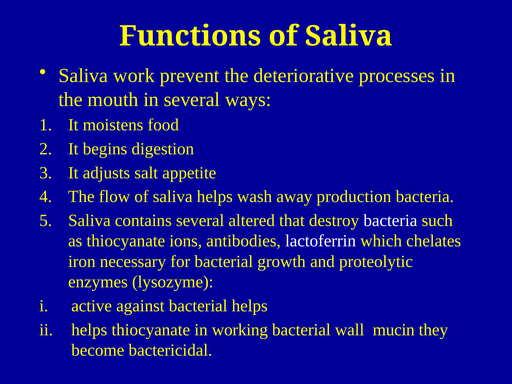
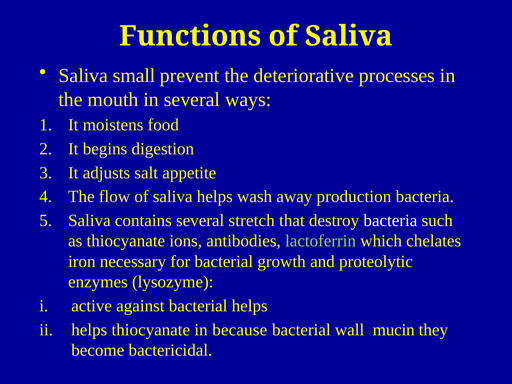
work: work -> small
altered: altered -> stretch
lactoferrin colour: white -> light green
working: working -> because
